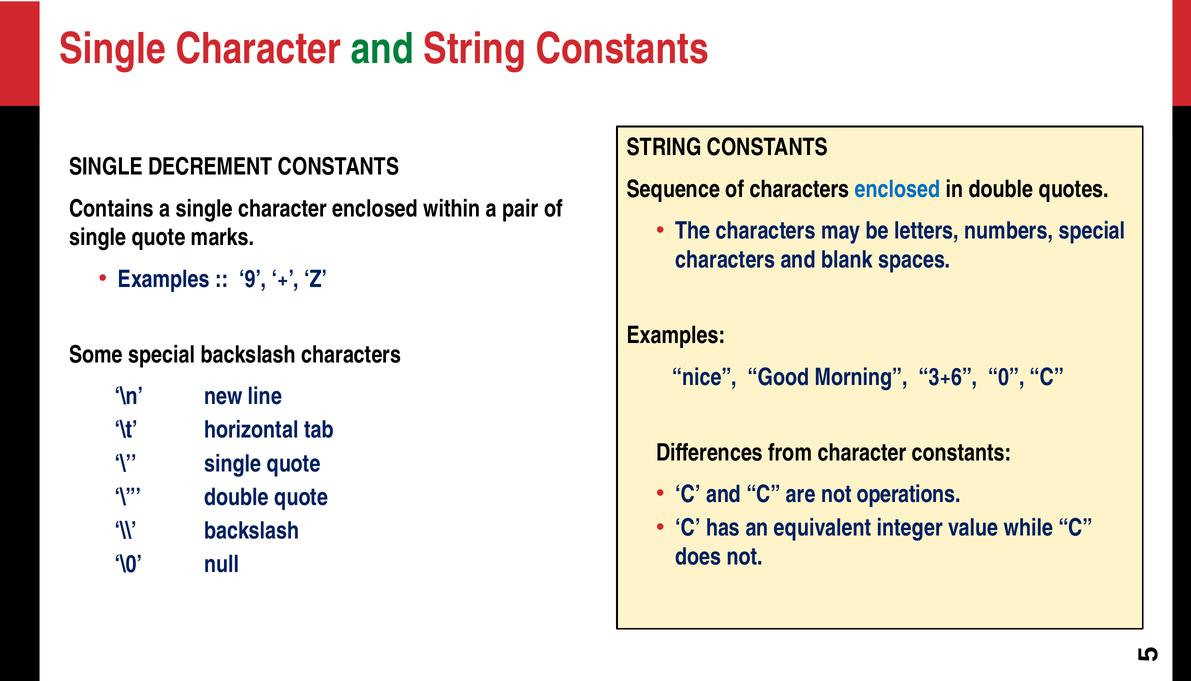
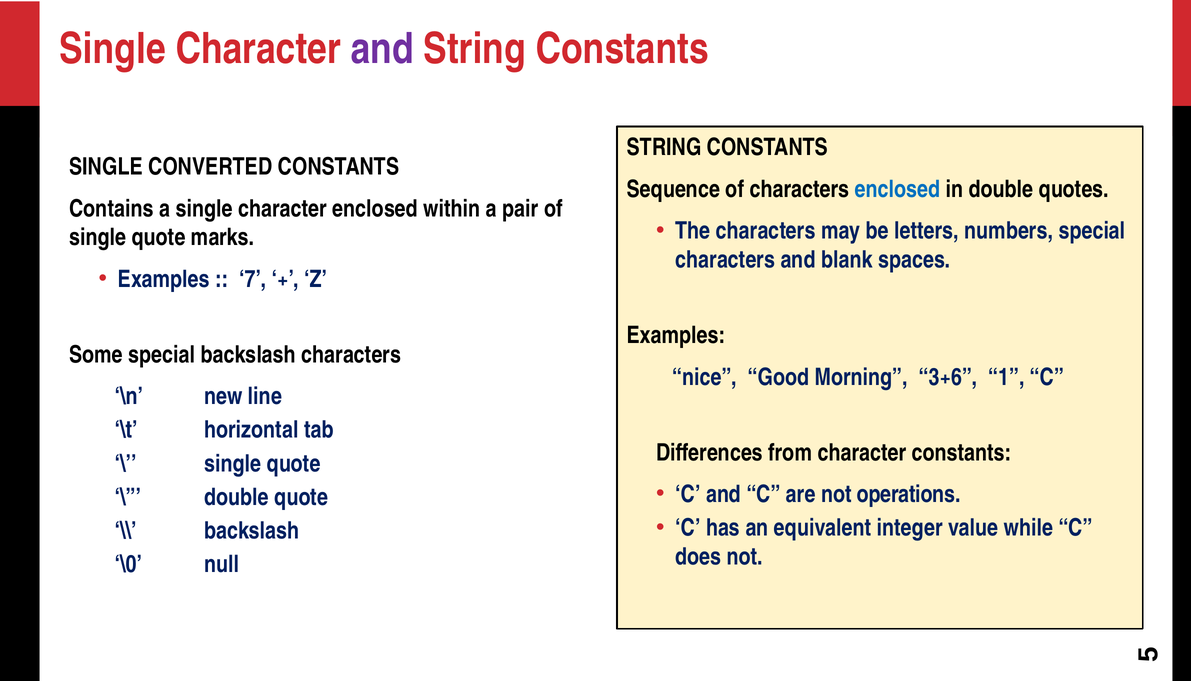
and at (382, 49) colour: green -> purple
DECREMENT: DECREMENT -> CONVERTED
9: 9 -> 7
0: 0 -> 1
